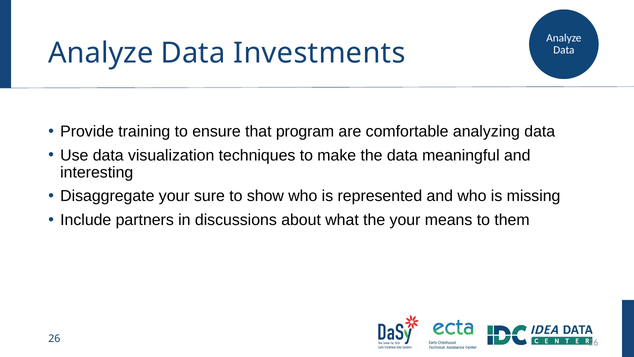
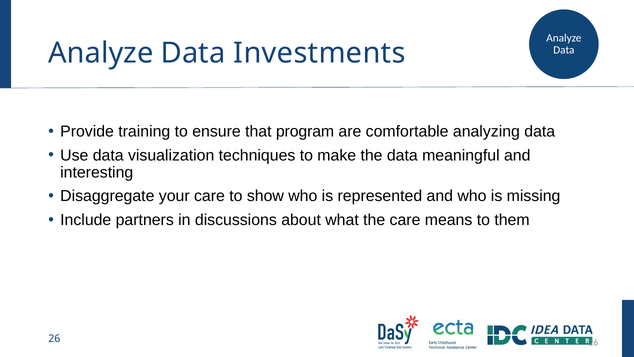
your sure: sure -> care
the your: your -> care
